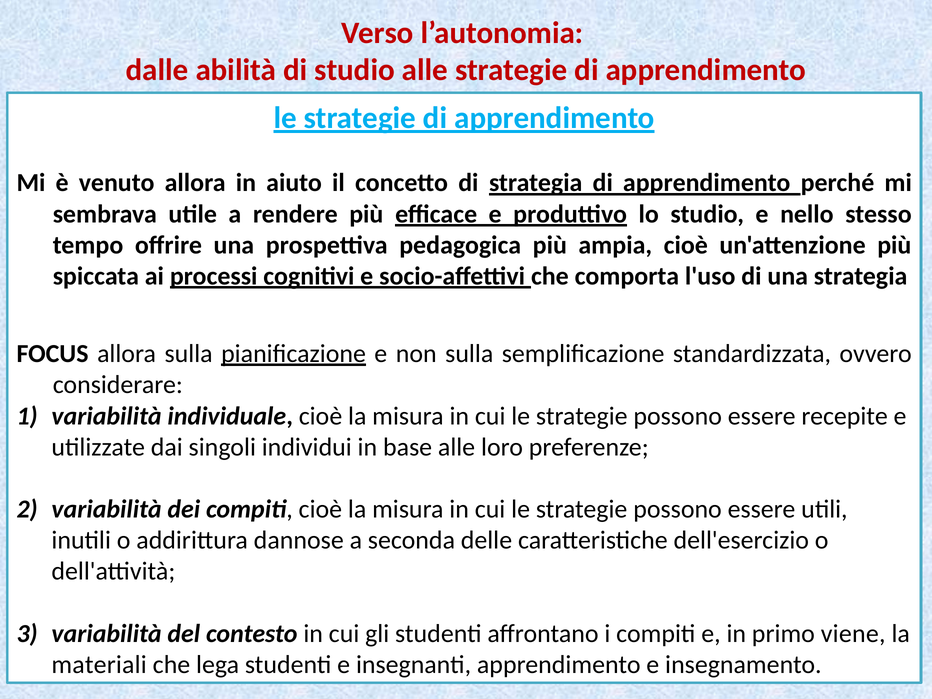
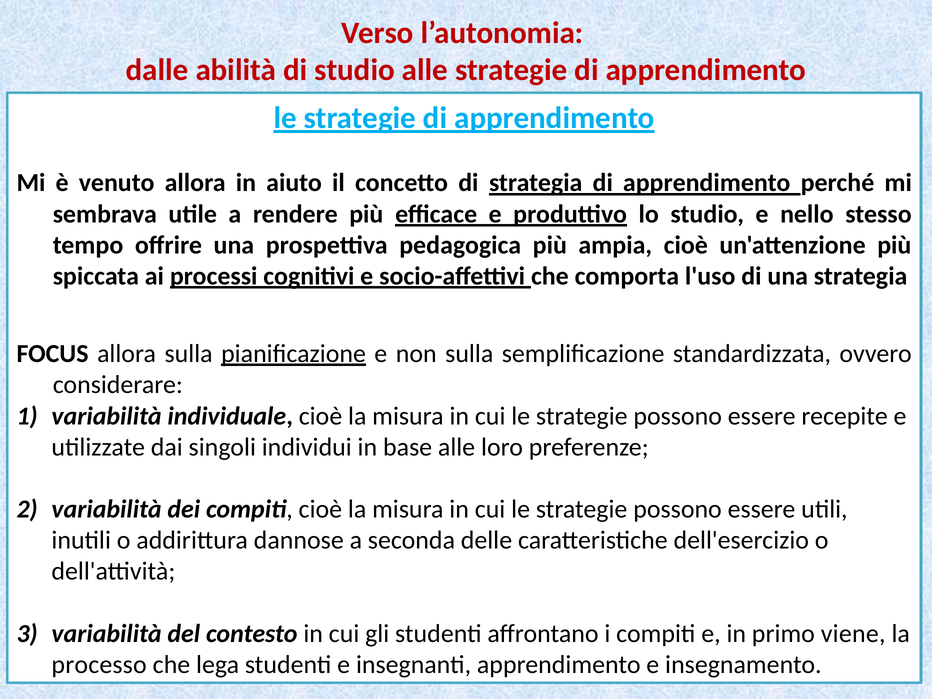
materiali: materiali -> processo
